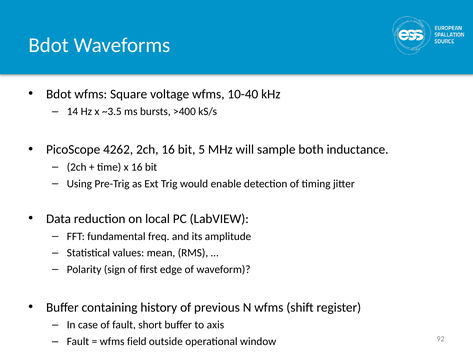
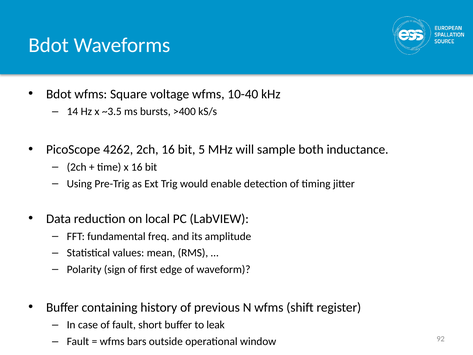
axis: axis -> leak
field: field -> bars
